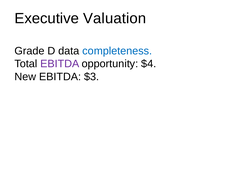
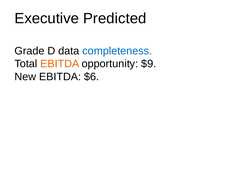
Valuation: Valuation -> Predicted
EBITDA at (60, 64) colour: purple -> orange
$4: $4 -> $9
$3: $3 -> $6
